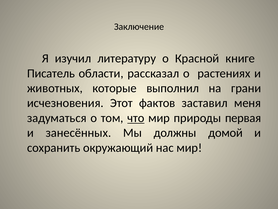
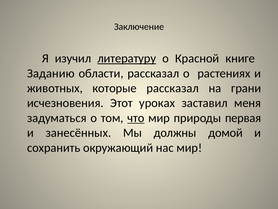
литературу underline: none -> present
Писатель: Писатель -> Заданию
которые выполнил: выполнил -> рассказал
фактов: фактов -> уроках
